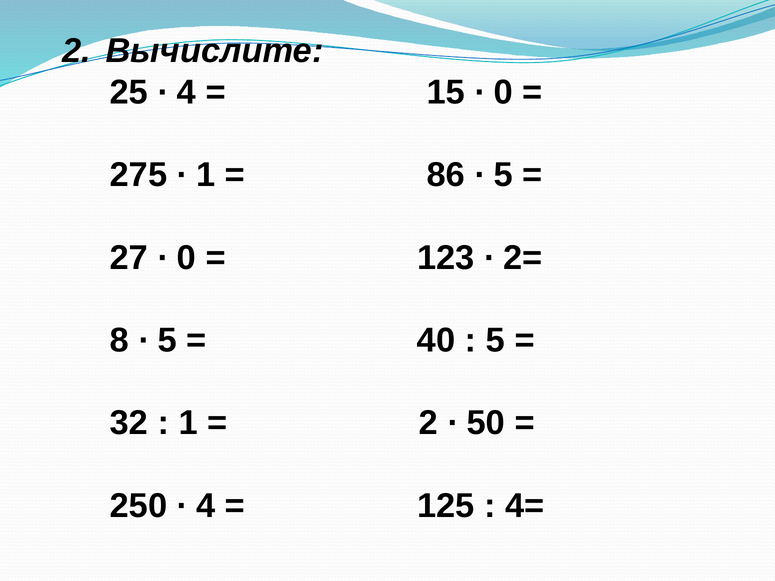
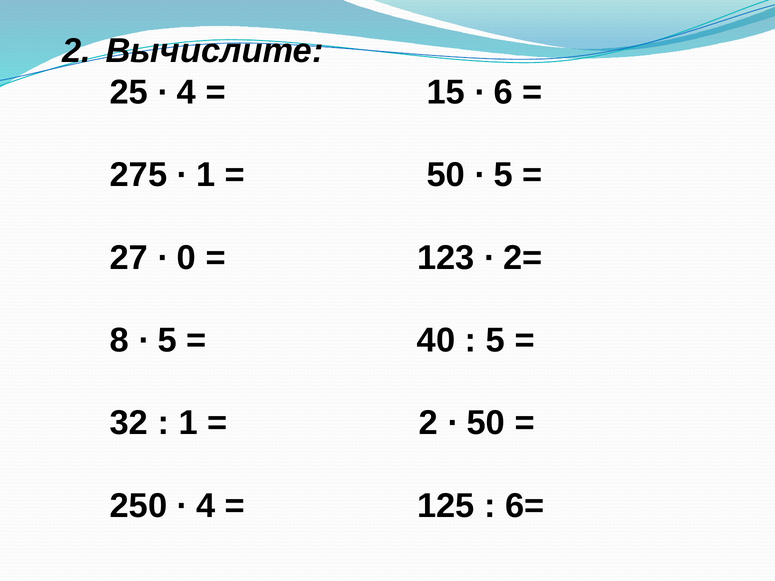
0 at (503, 92): 0 -> 6
86 at (446, 175): 86 -> 50
4=: 4= -> 6=
